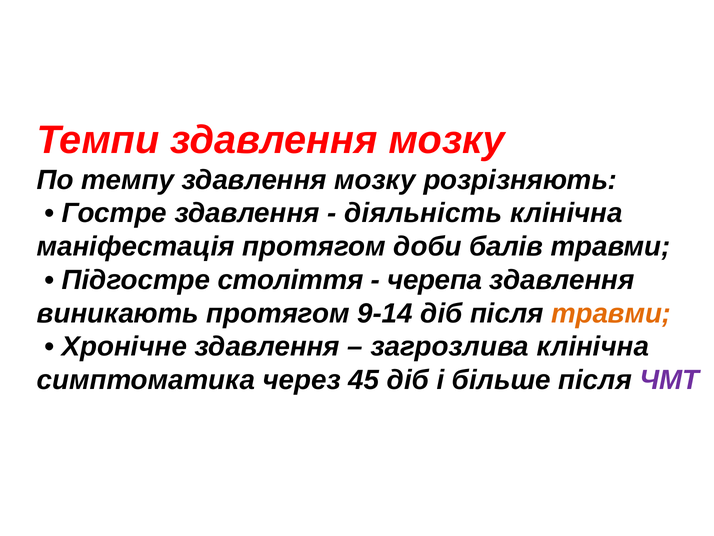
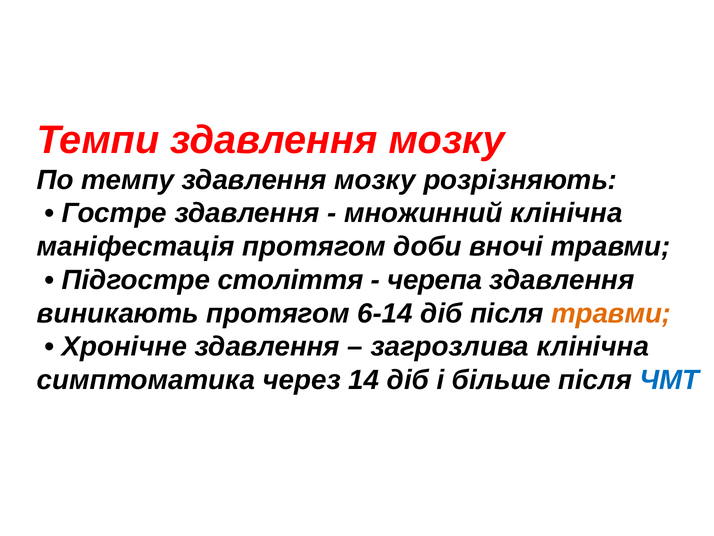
діяльність: діяльність -> множинний
балів: балів -> вночі
9-14: 9-14 -> 6-14
45: 45 -> 14
ЧМТ colour: purple -> blue
